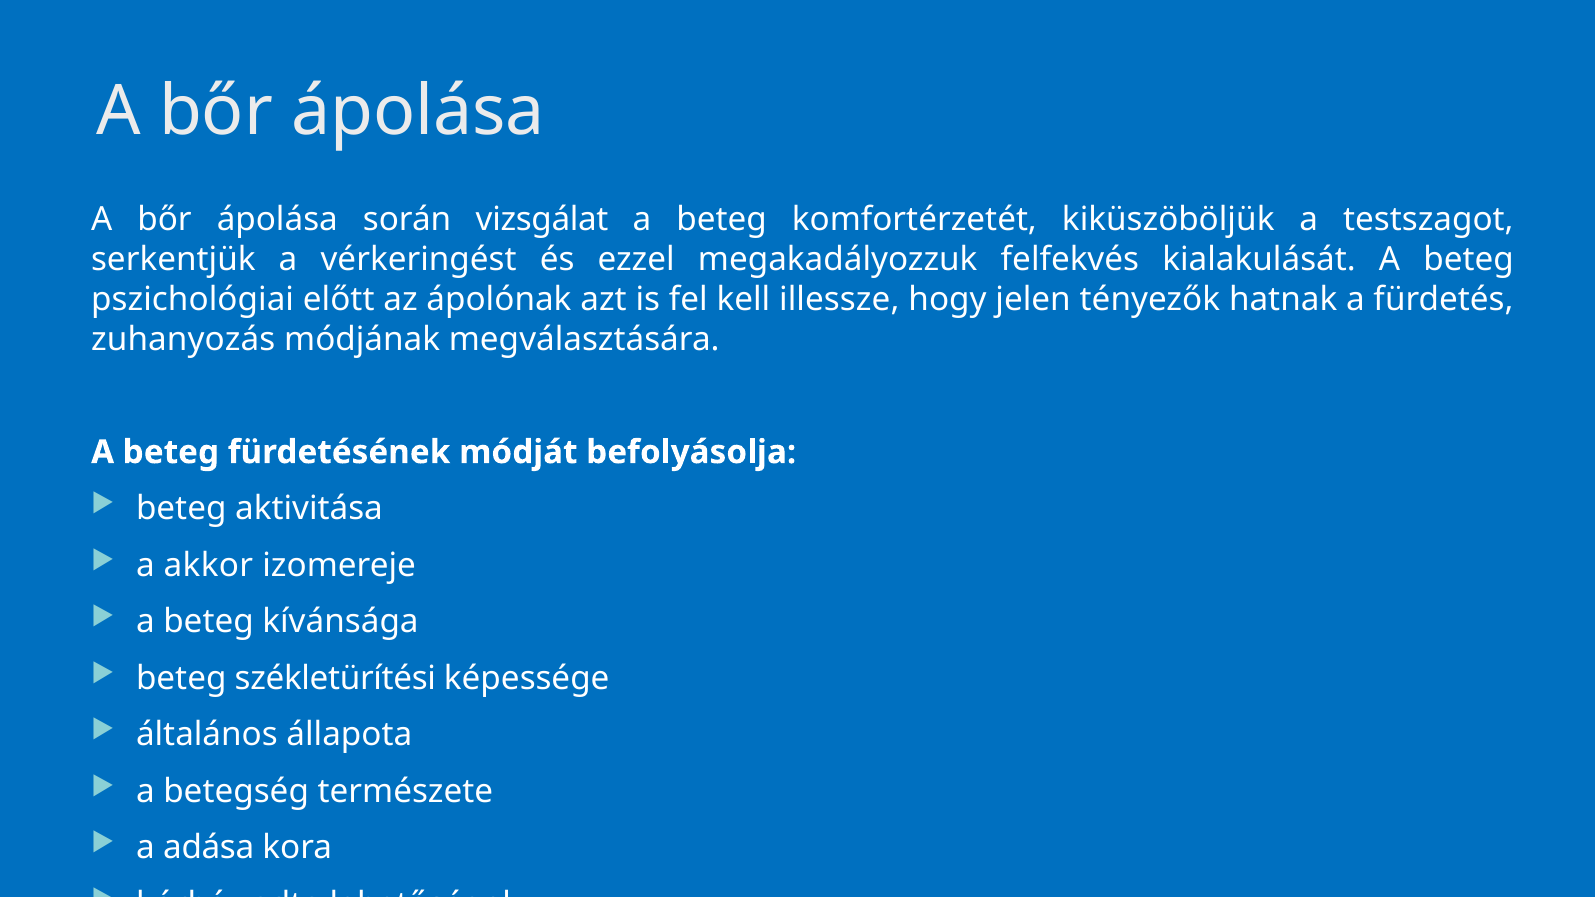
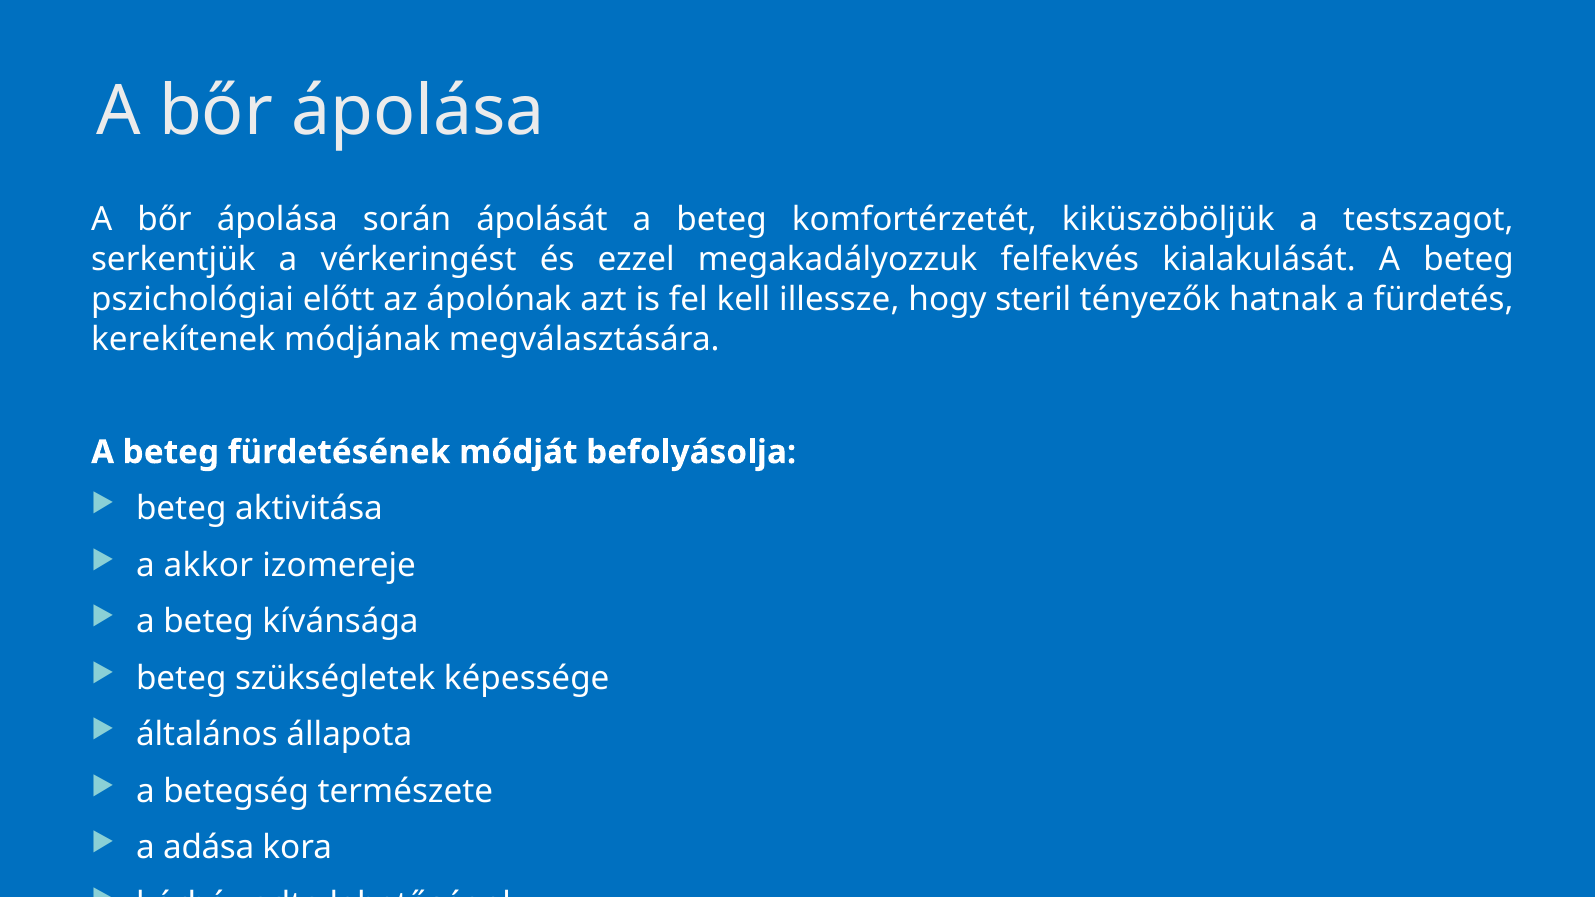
vizsgálat: vizsgálat -> ápolását
jelen: jelen -> steril
zuhanyozás: zuhanyozás -> kerekítenek
székletürítési: székletürítési -> szükségletek
